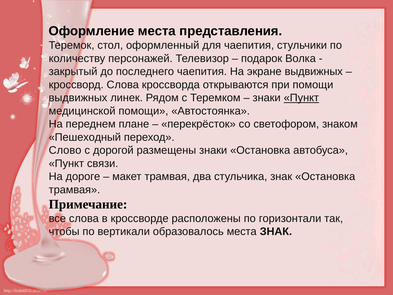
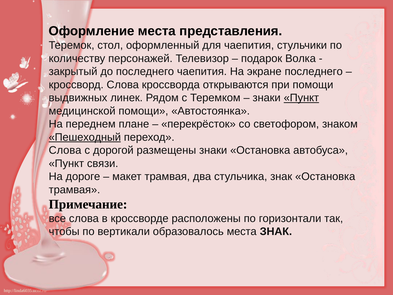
экране выдвижных: выдвижных -> последнего
Пешеходный underline: none -> present
Слово at (65, 150): Слово -> Слова
